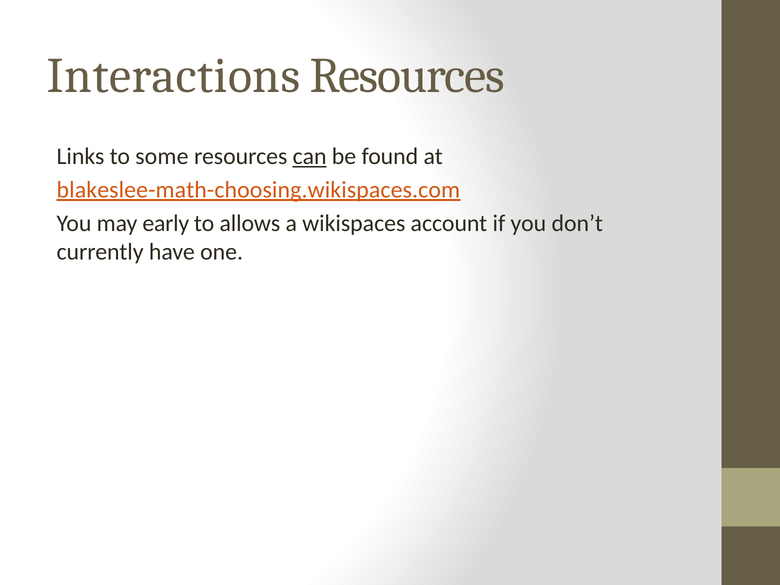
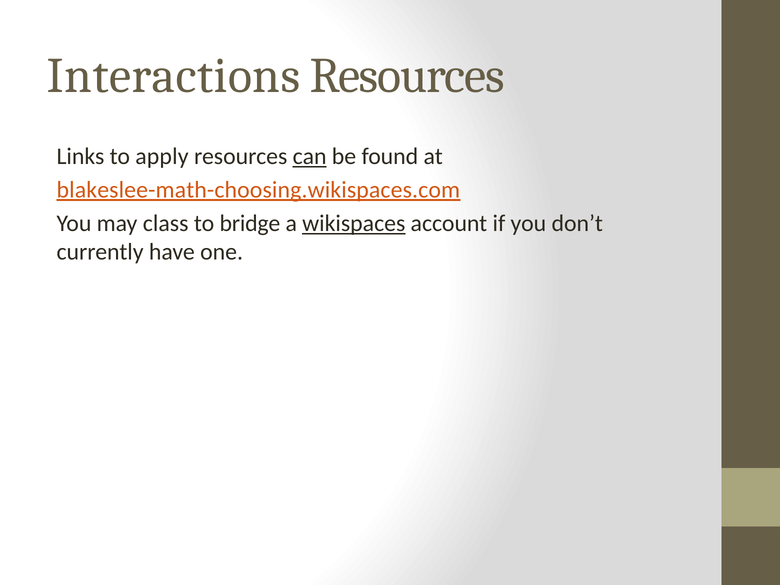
some: some -> apply
early: early -> class
allows: allows -> bridge
wikispaces underline: none -> present
